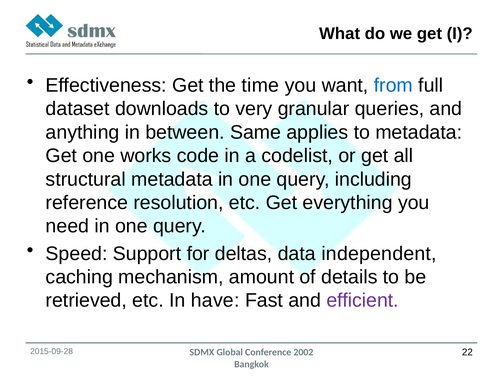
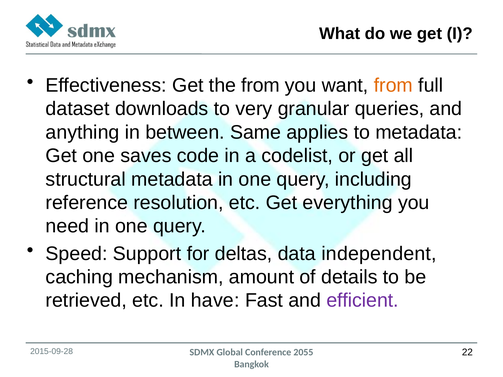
the time: time -> from
from at (393, 85) colour: blue -> orange
works: works -> saves
2002: 2002 -> 2055
